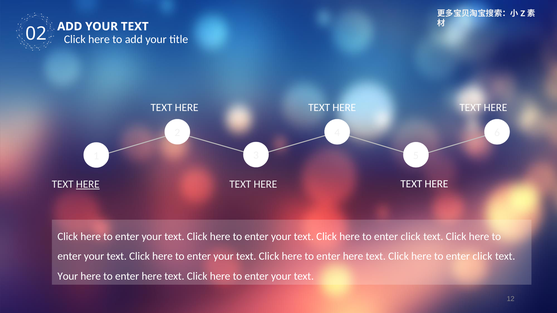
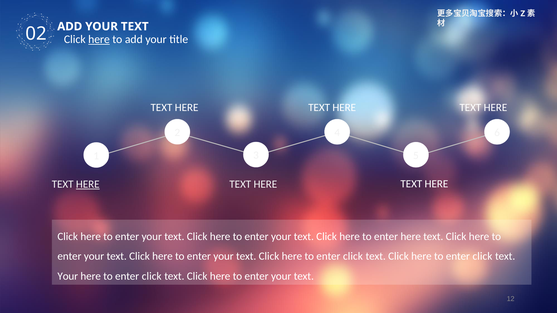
here at (99, 39) underline: none -> present
click at (411, 237): click -> here
here at (353, 256): here -> click
here at (152, 276): here -> click
